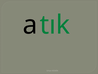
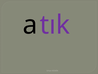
tık colour: green -> purple
